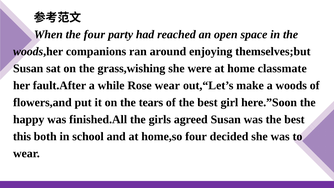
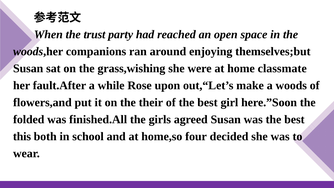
the four: four -> trust
Rose wear: wear -> upon
tears: tears -> their
happy: happy -> folded
